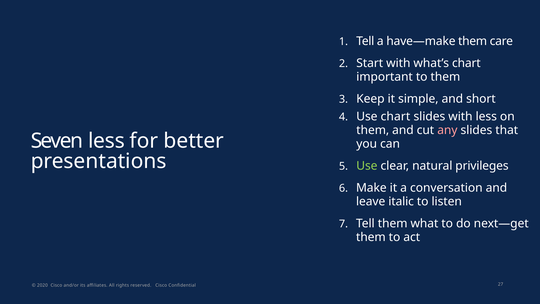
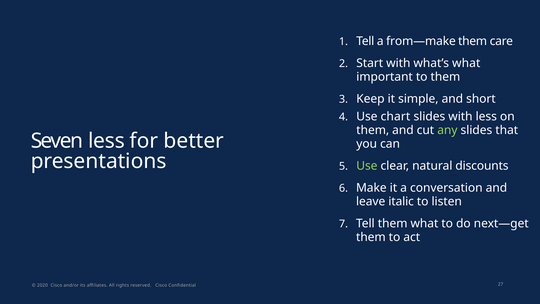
have—make: have—make -> from—make
what’s chart: chart -> what
any colour: pink -> light green
privileges: privileges -> discounts
